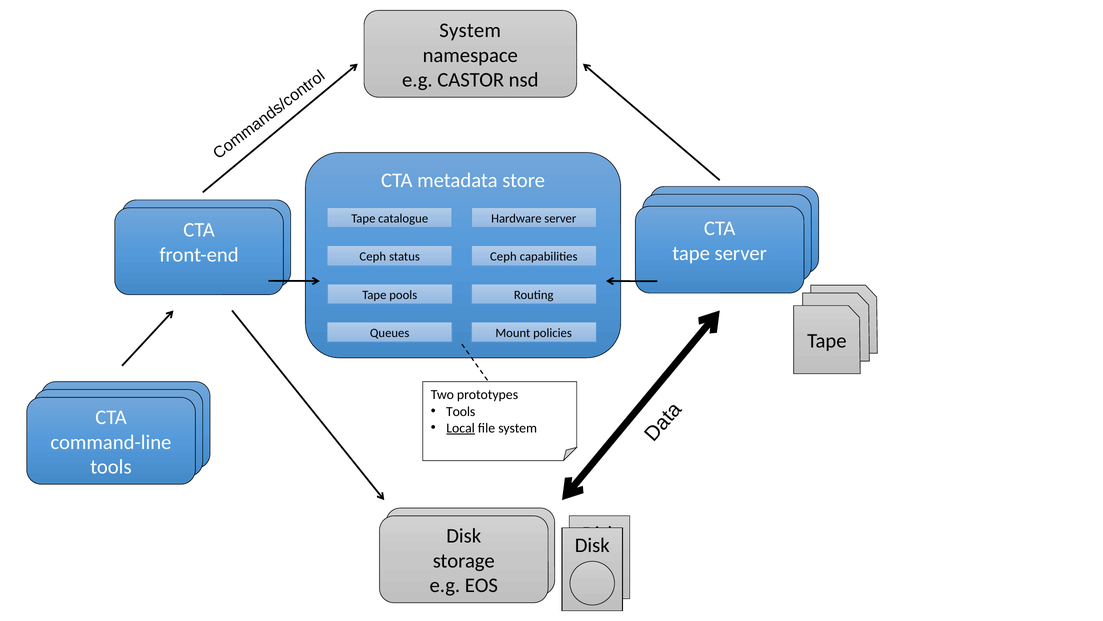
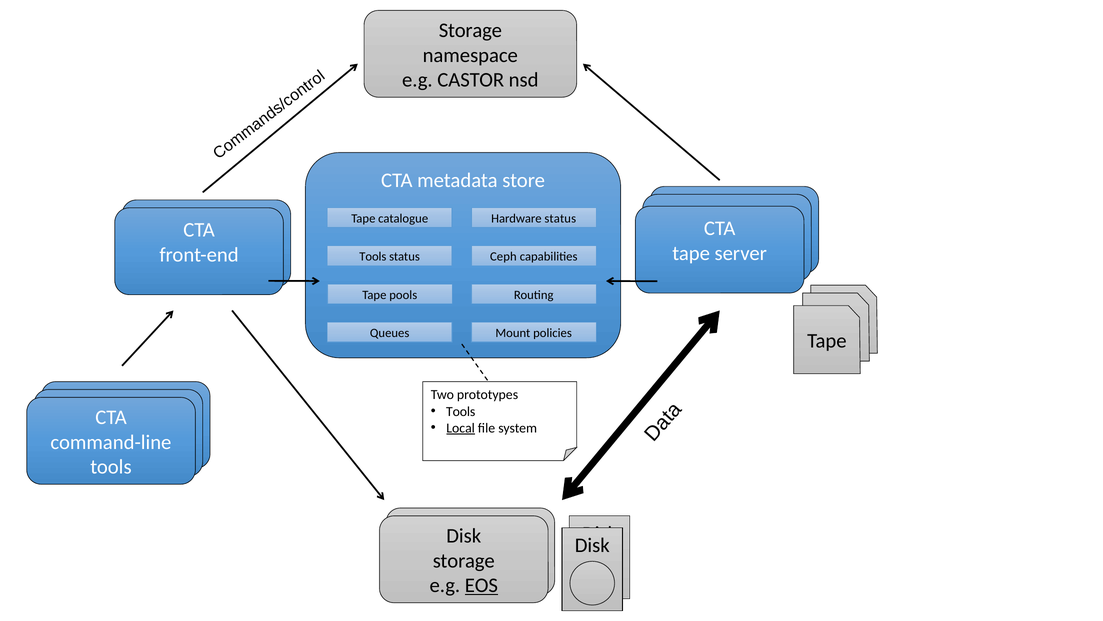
System at (470, 30): System -> Storage
Hardware server: server -> status
Ceph at (373, 256): Ceph -> Tools
EOS underline: none -> present
